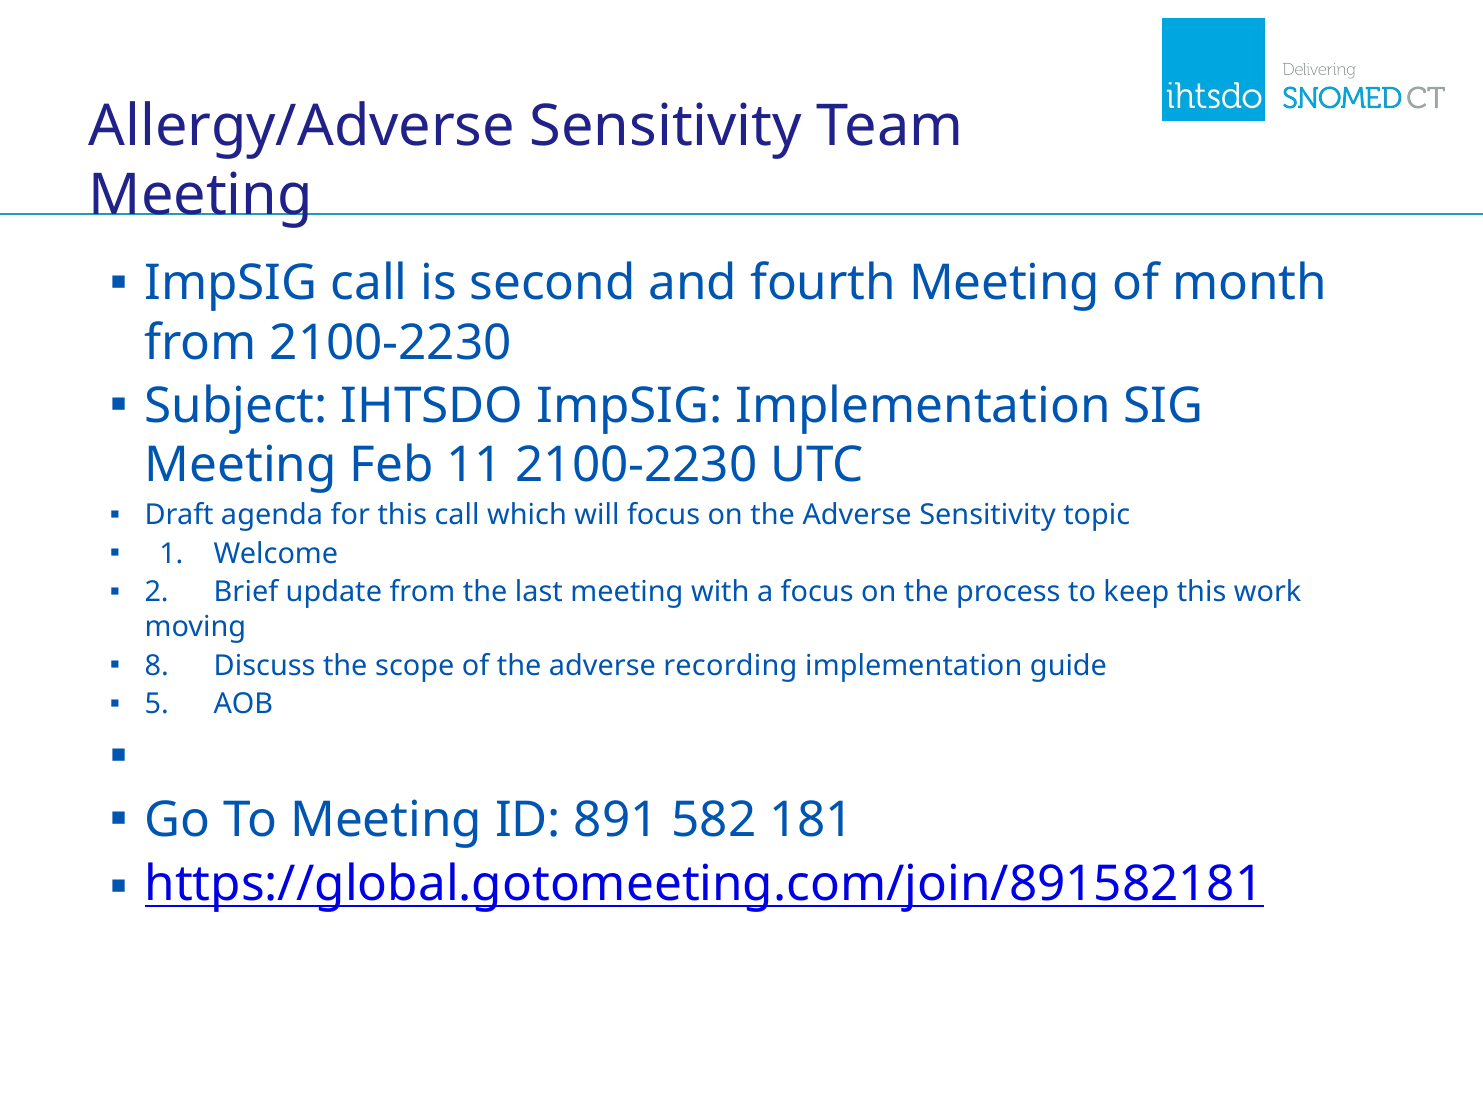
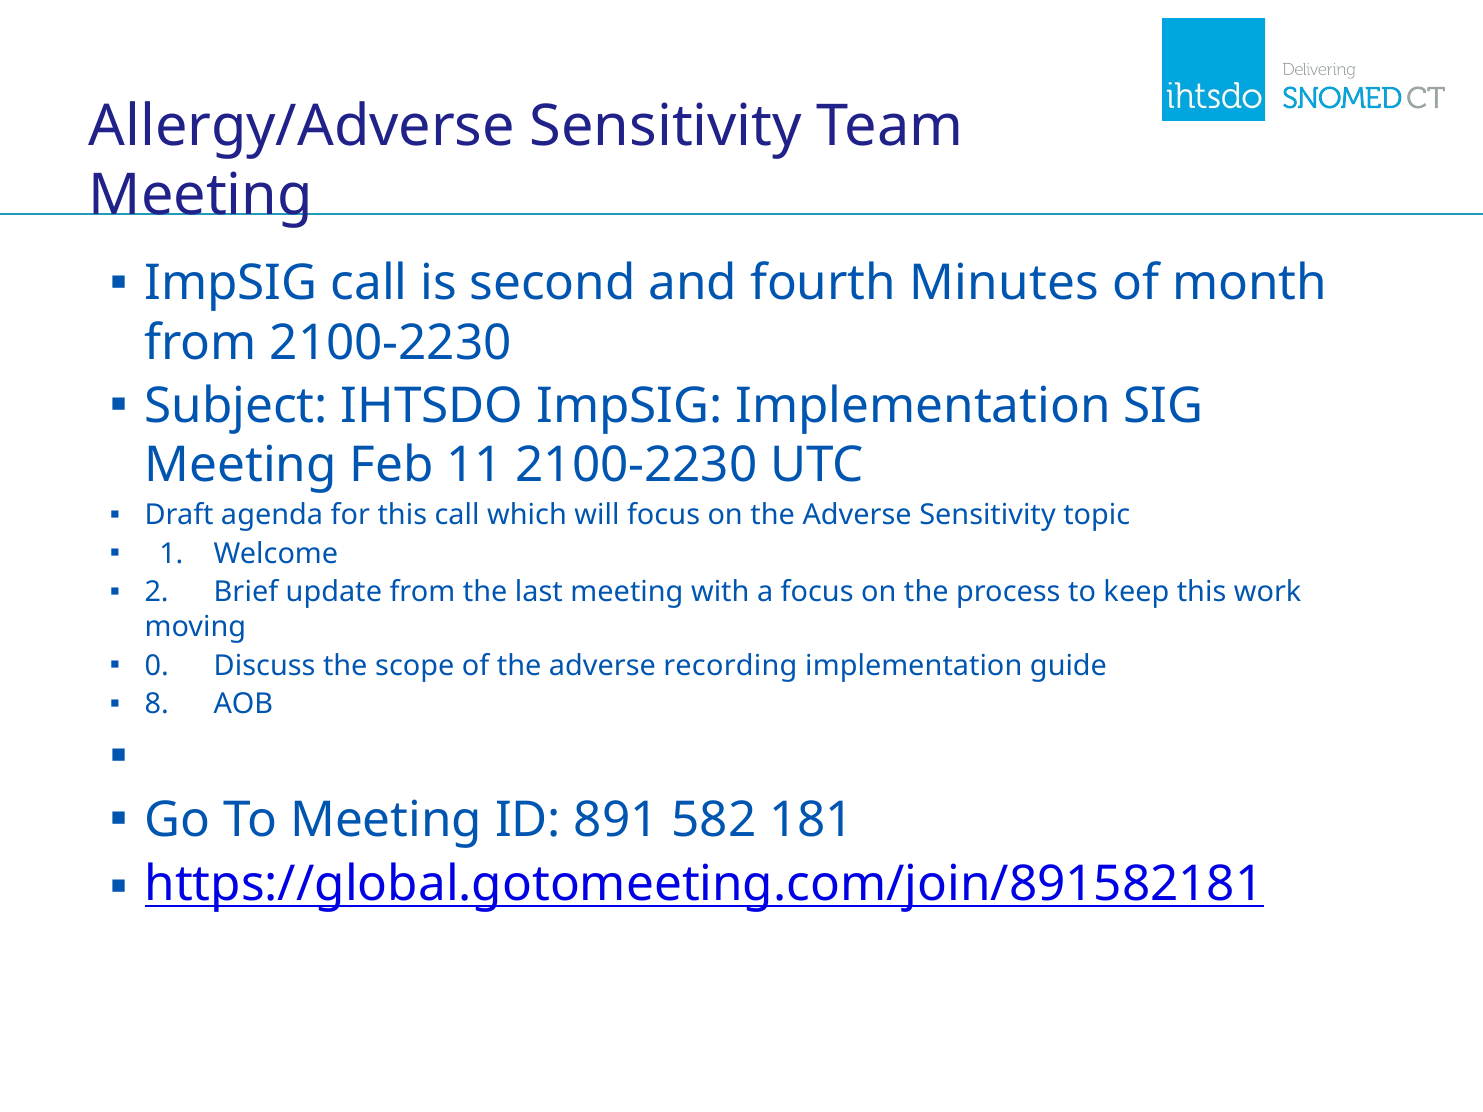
fourth Meeting: Meeting -> Minutes
8: 8 -> 0
5: 5 -> 8
